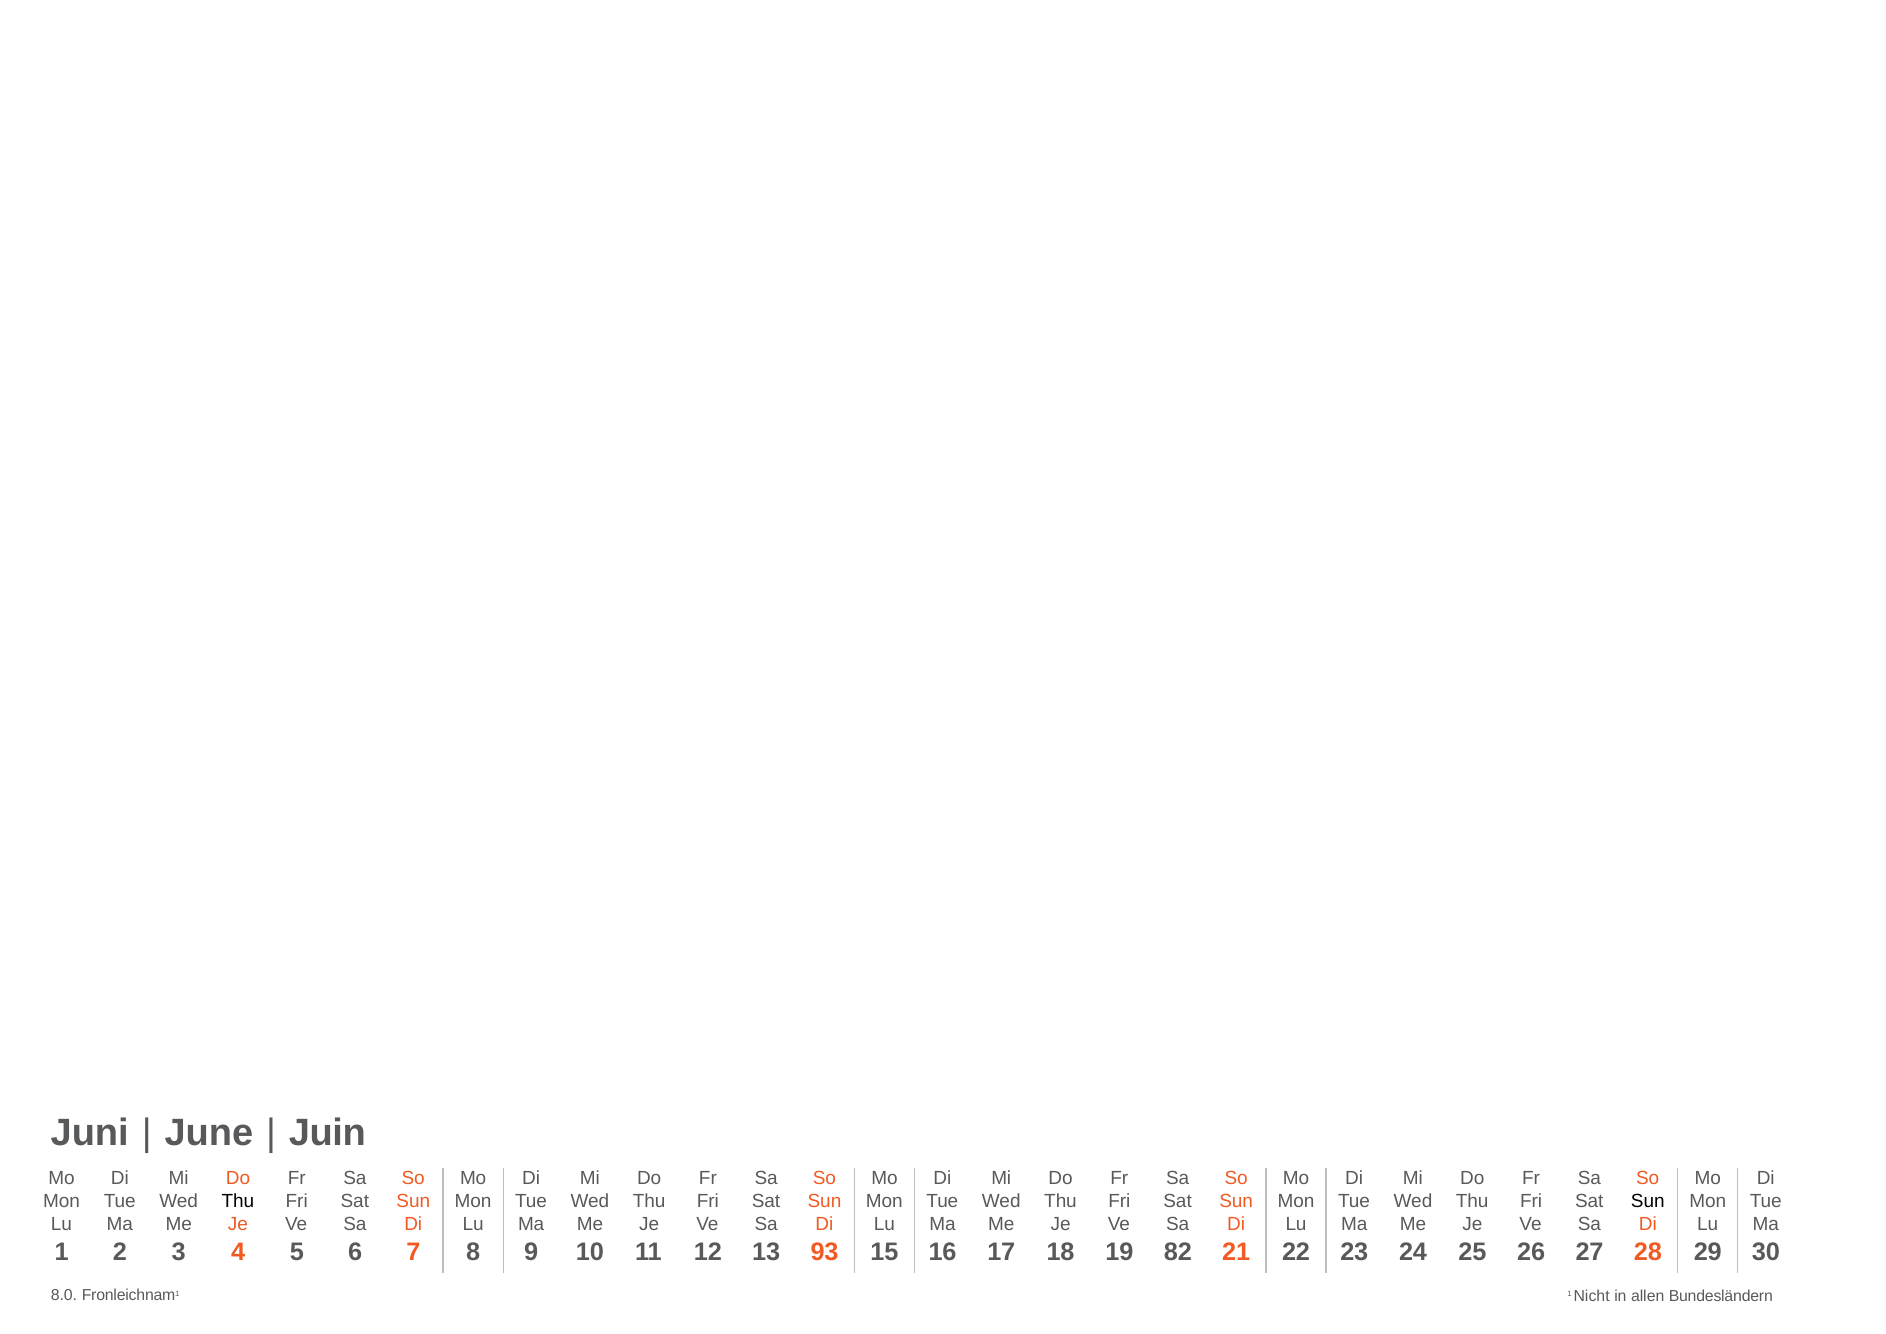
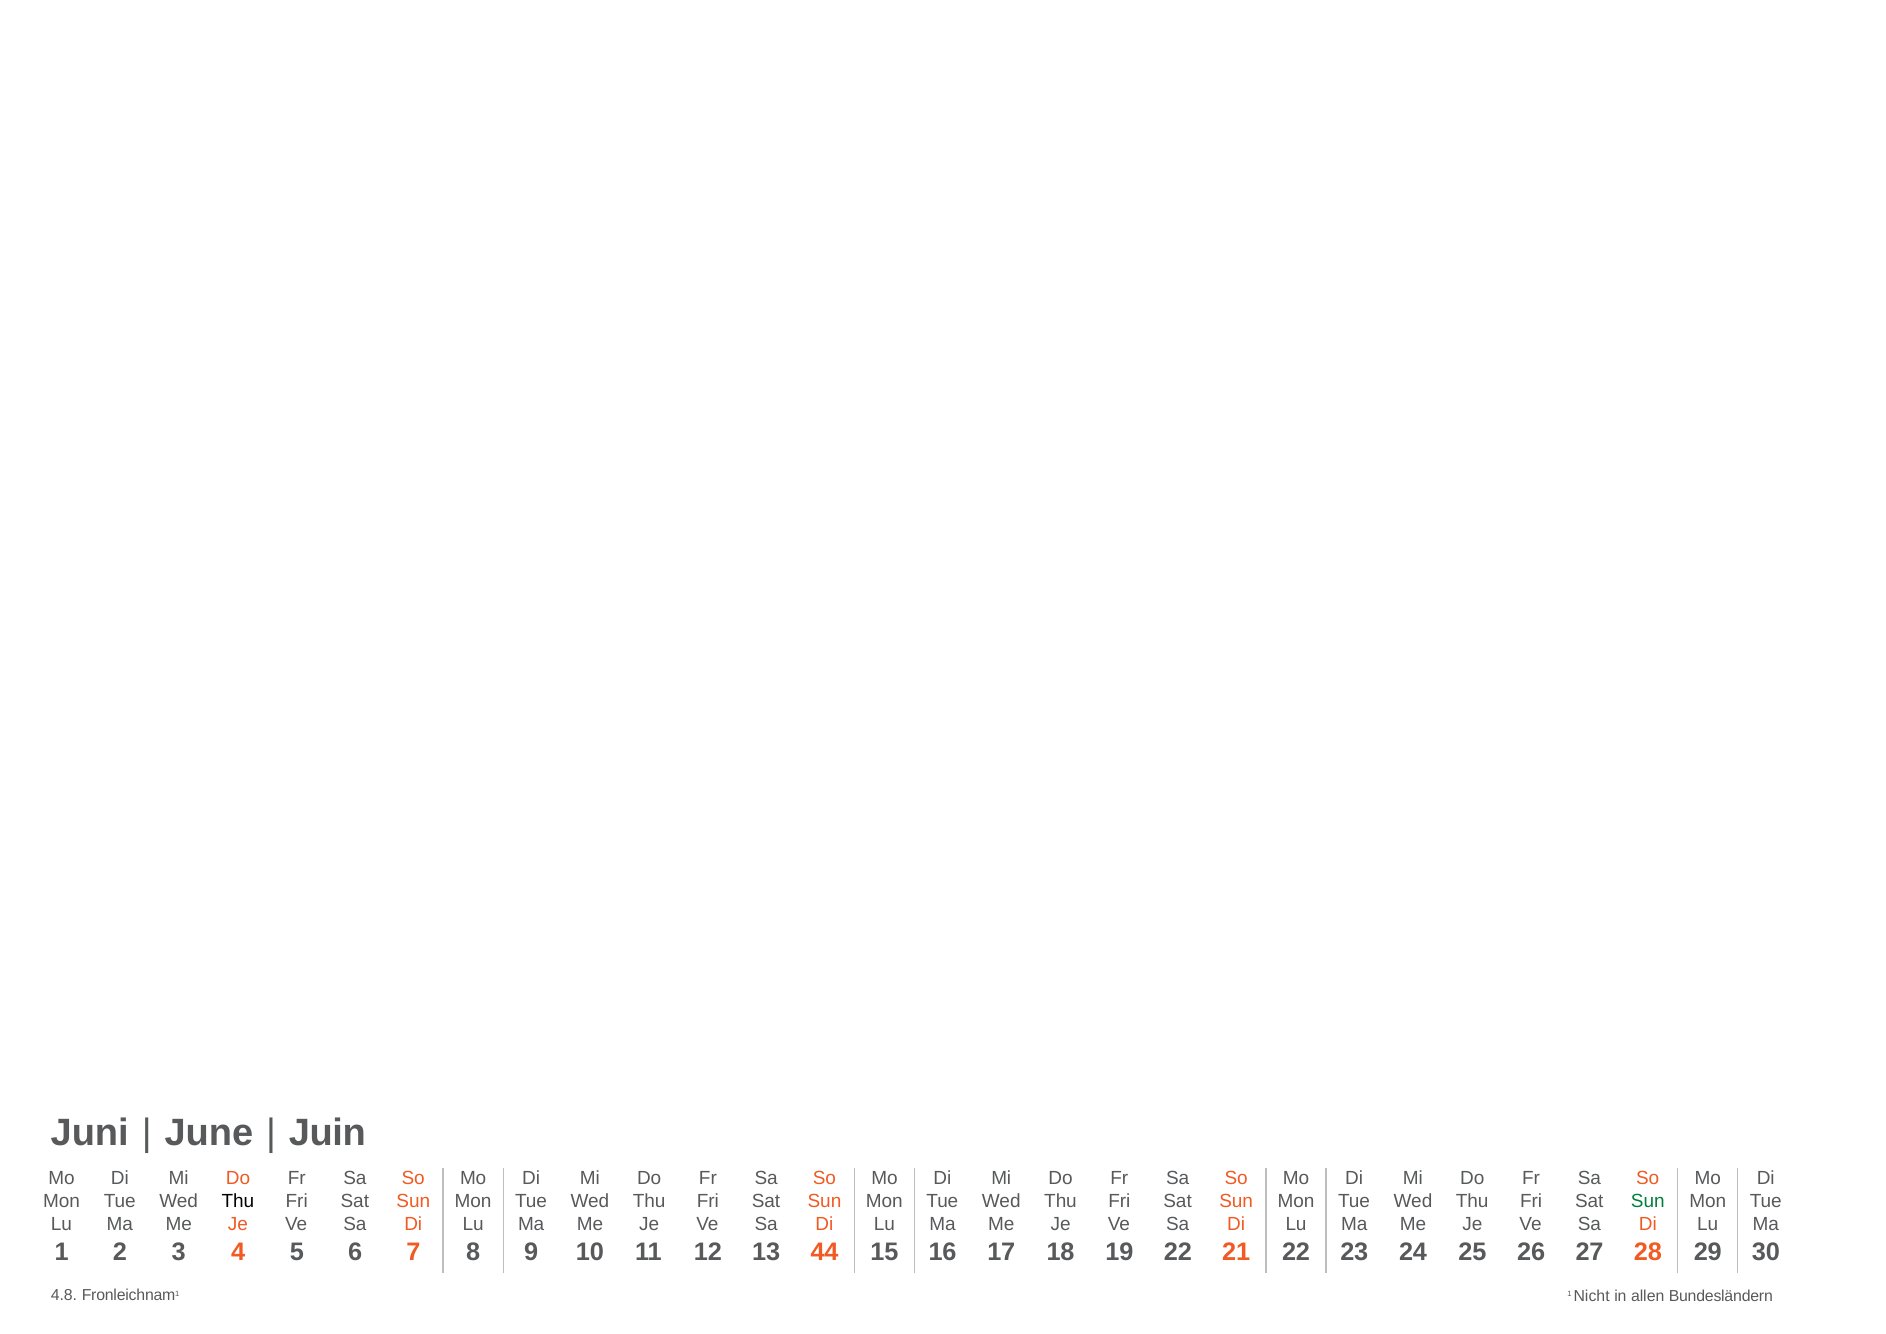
Sun at (1648, 1201) colour: black -> green
93: 93 -> 44
19 82: 82 -> 22
8.0: 8.0 -> 4.8
